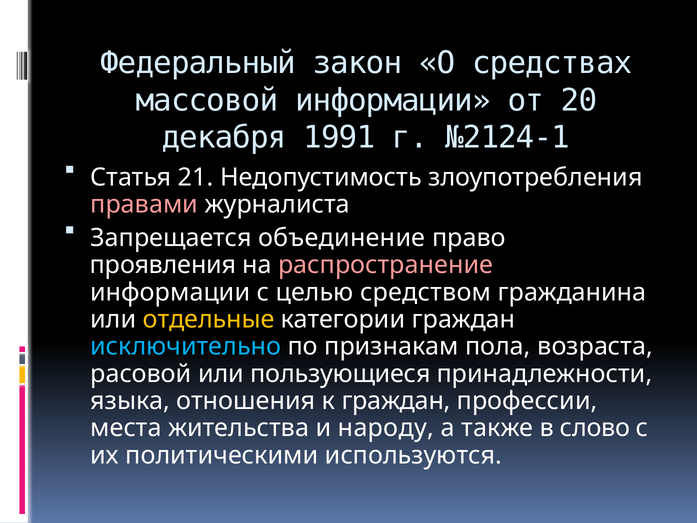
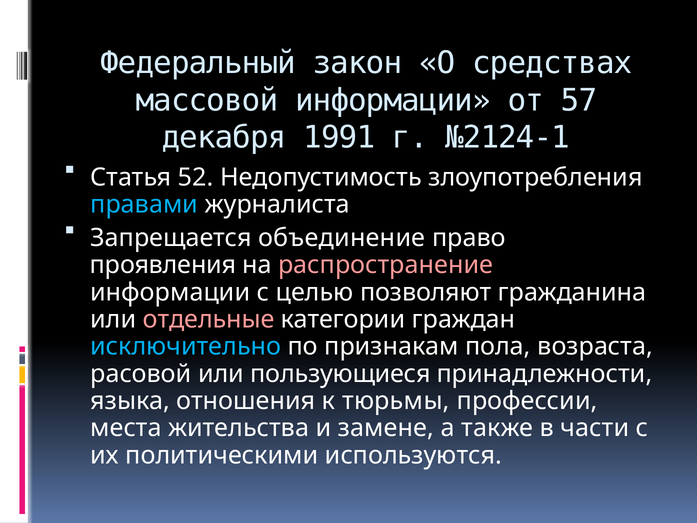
20: 20 -> 57
21: 21 -> 52
правами colour: pink -> light blue
средством: средством -> позволяют
отдельные colour: yellow -> pink
к граждан: граждан -> тюрьмы
народу: народу -> замене
слово: слово -> части
